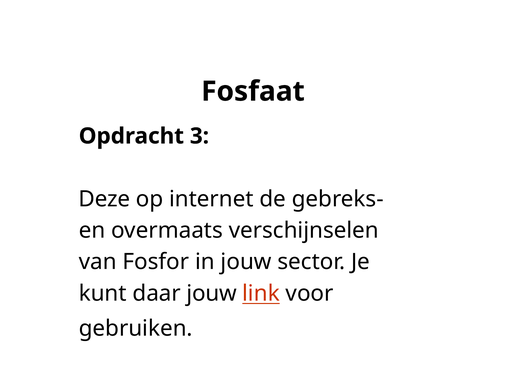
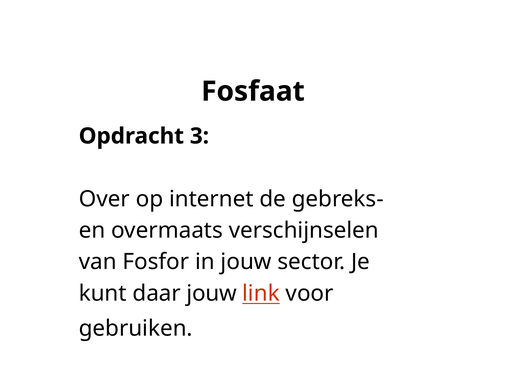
Deze: Deze -> Over
